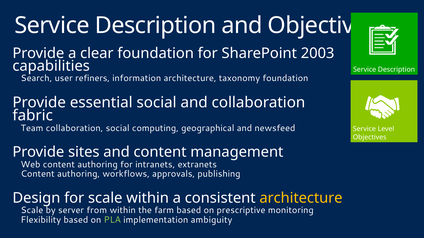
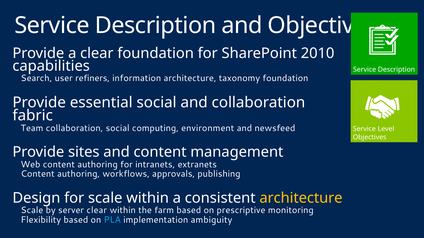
2003: 2003 -> 2010
geographical: geographical -> environment
server from: from -> clear
PLA colour: light green -> light blue
